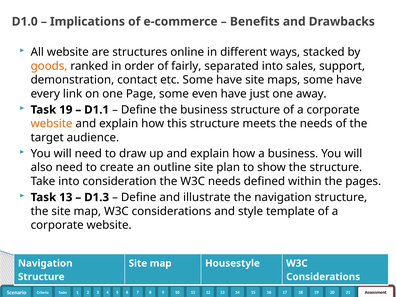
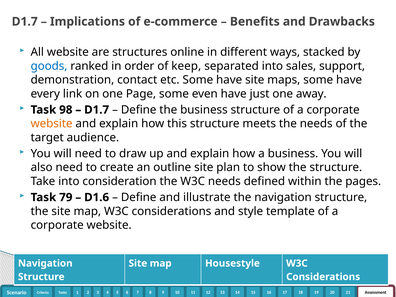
D1.0 at (25, 22): D1.0 -> D1.7
goods colour: orange -> blue
fairly: fairly -> keep
Task 19: 19 -> 98
D1.1 at (97, 110): D1.1 -> D1.7
Task 13: 13 -> 79
D1.3: D1.3 -> D1.6
